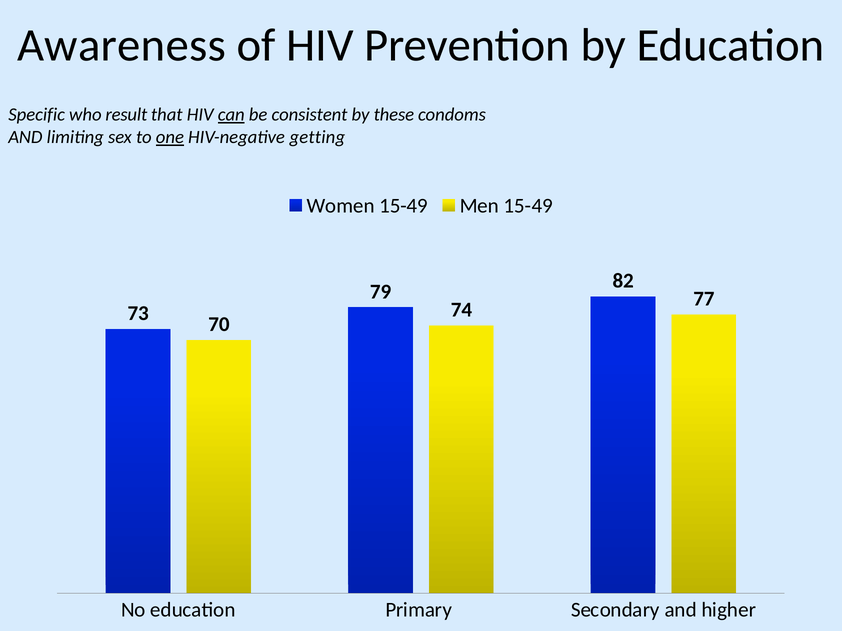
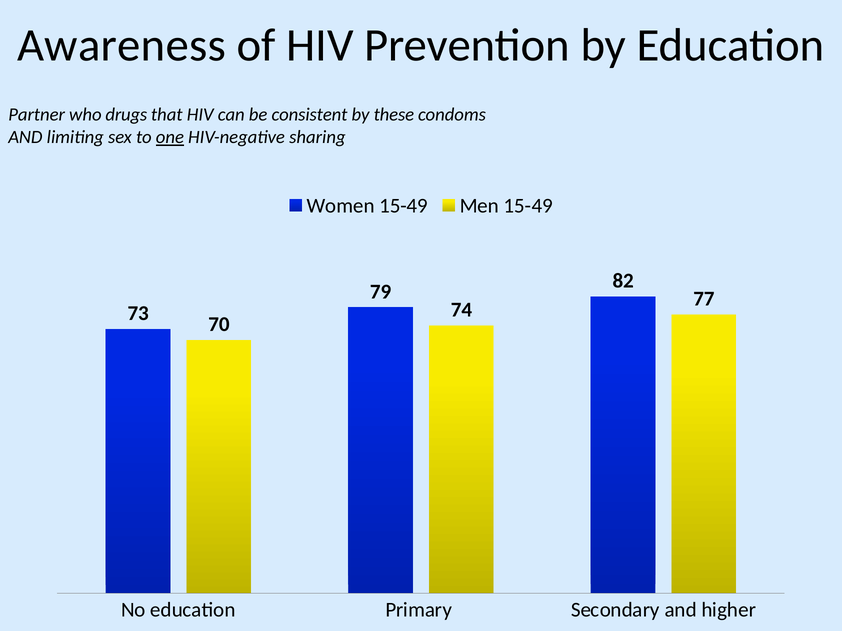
Specific: Specific -> Partner
result: result -> drugs
can underline: present -> none
getting: getting -> sharing
